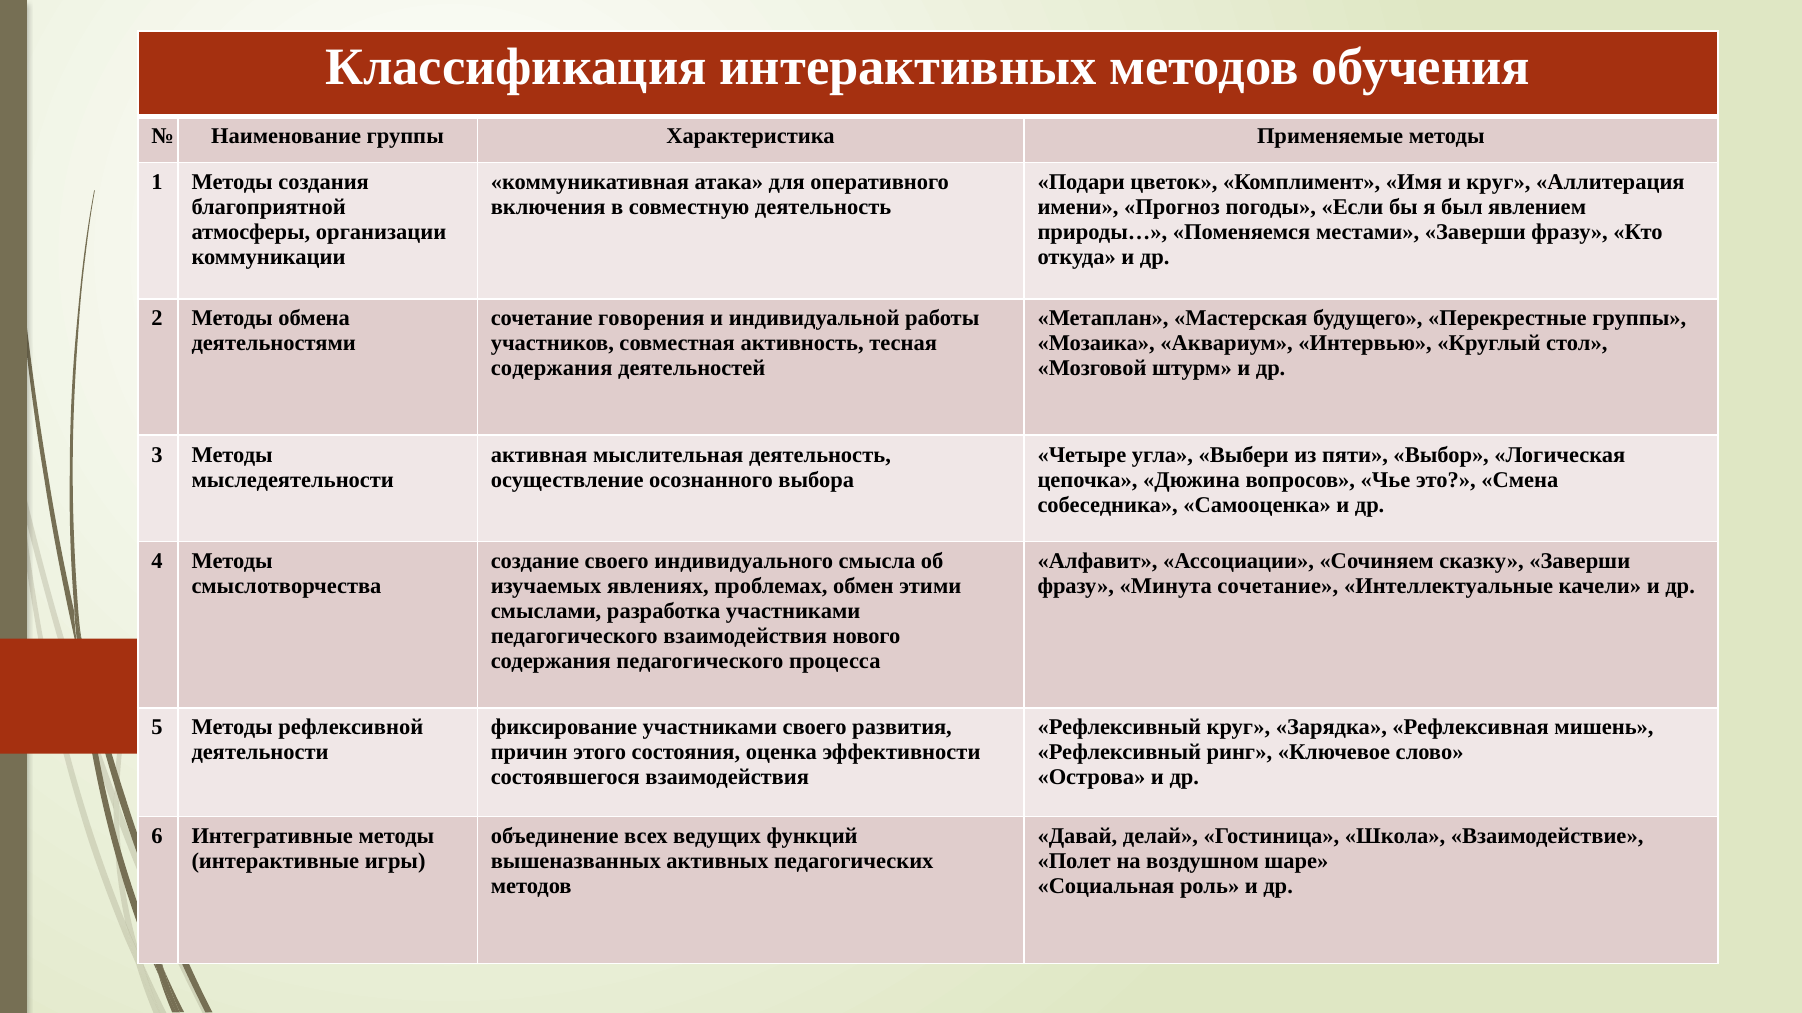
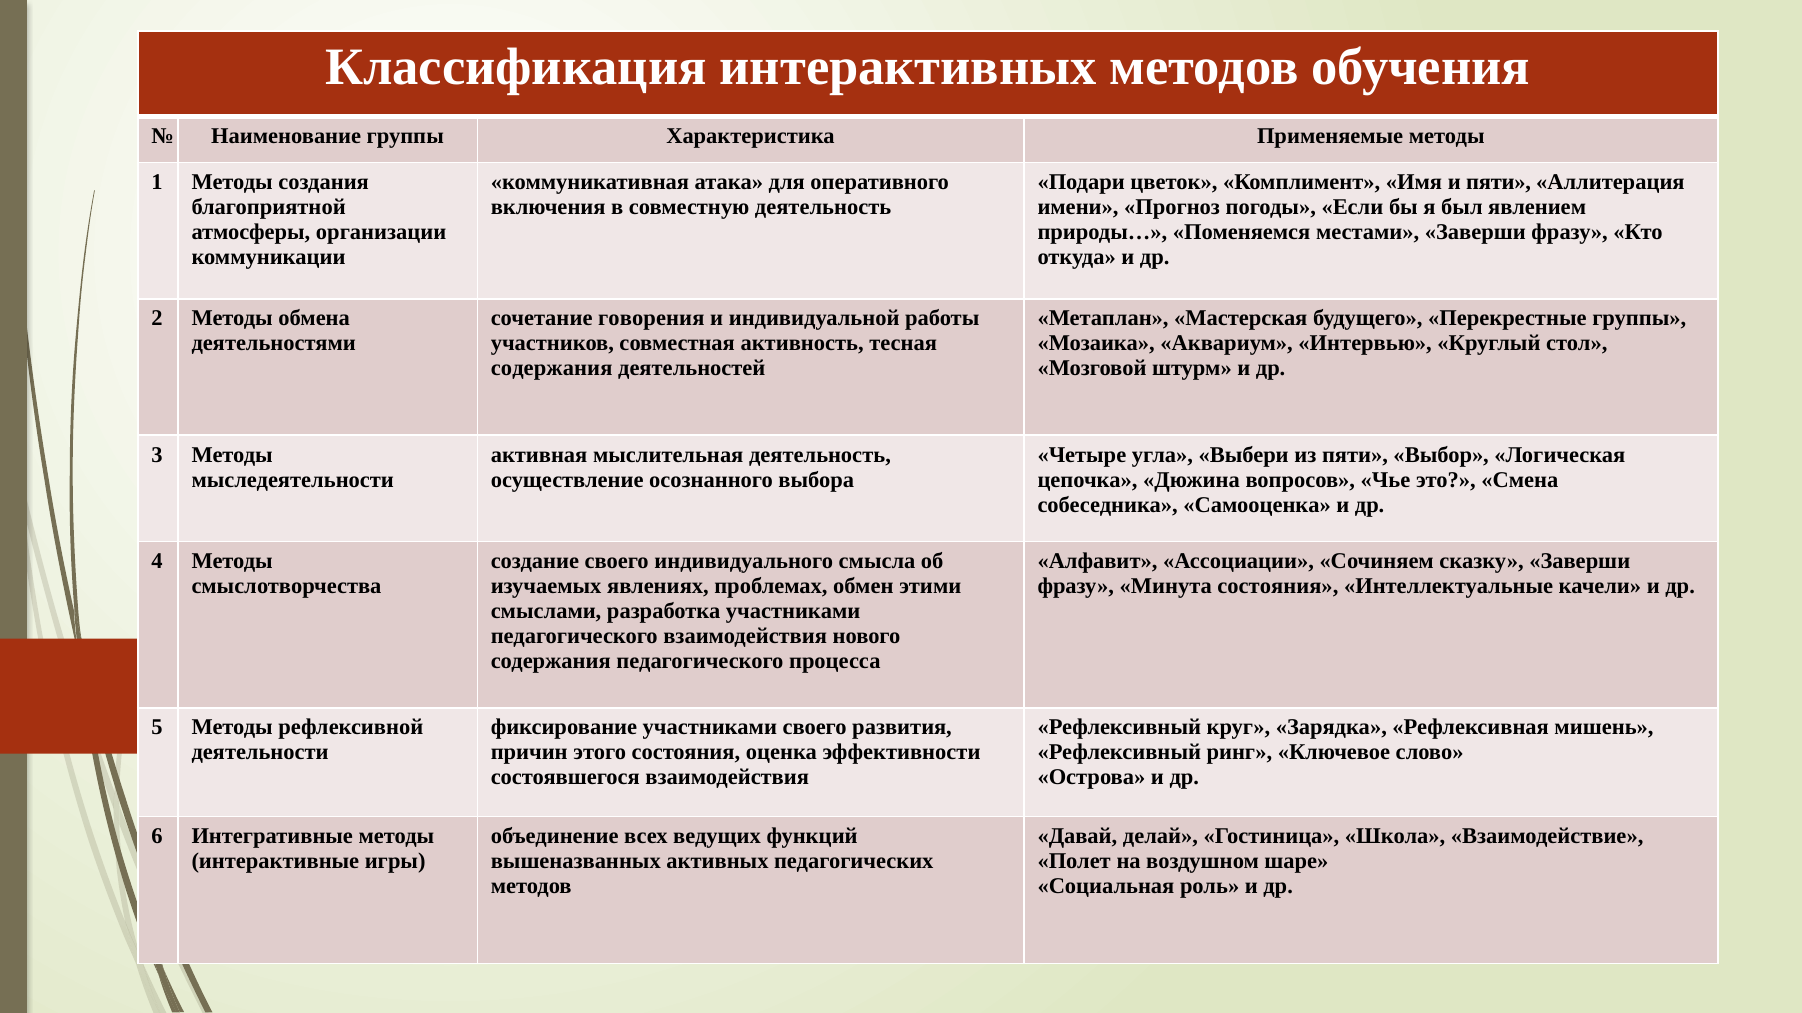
и круг: круг -> пяти
Минута сочетание: сочетание -> состояния
